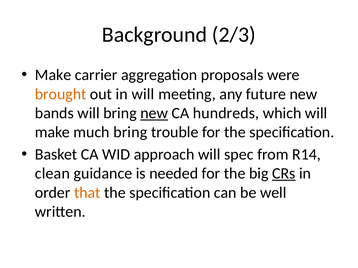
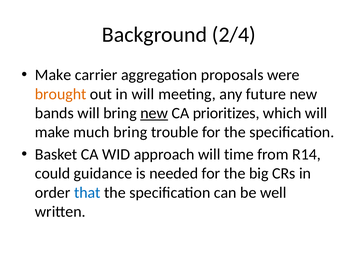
2/3: 2/3 -> 2/4
hundreds: hundreds -> prioritizes
spec: spec -> time
clean: clean -> could
CRs underline: present -> none
that colour: orange -> blue
